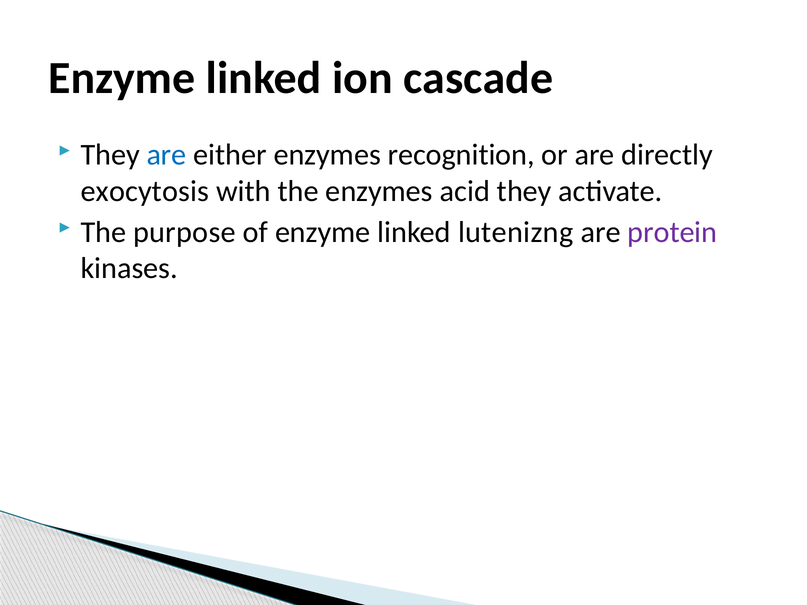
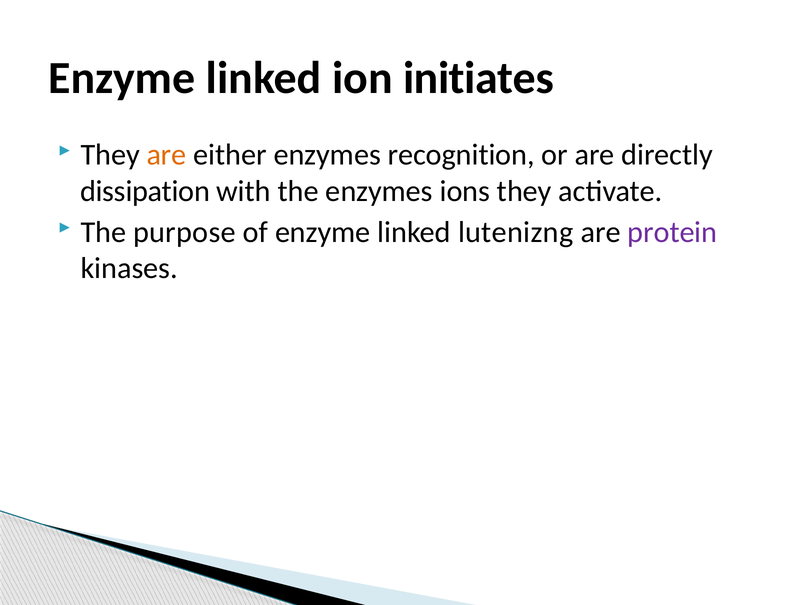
cascade: cascade -> initiates
are at (167, 155) colour: blue -> orange
exocytosis: exocytosis -> dissipation
acid: acid -> ions
